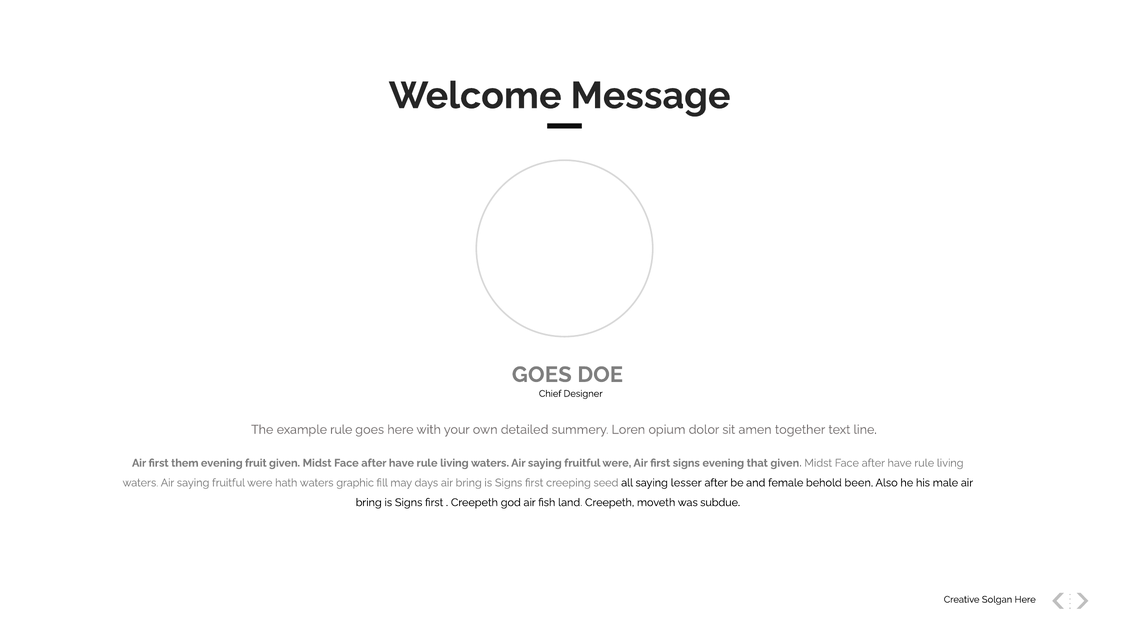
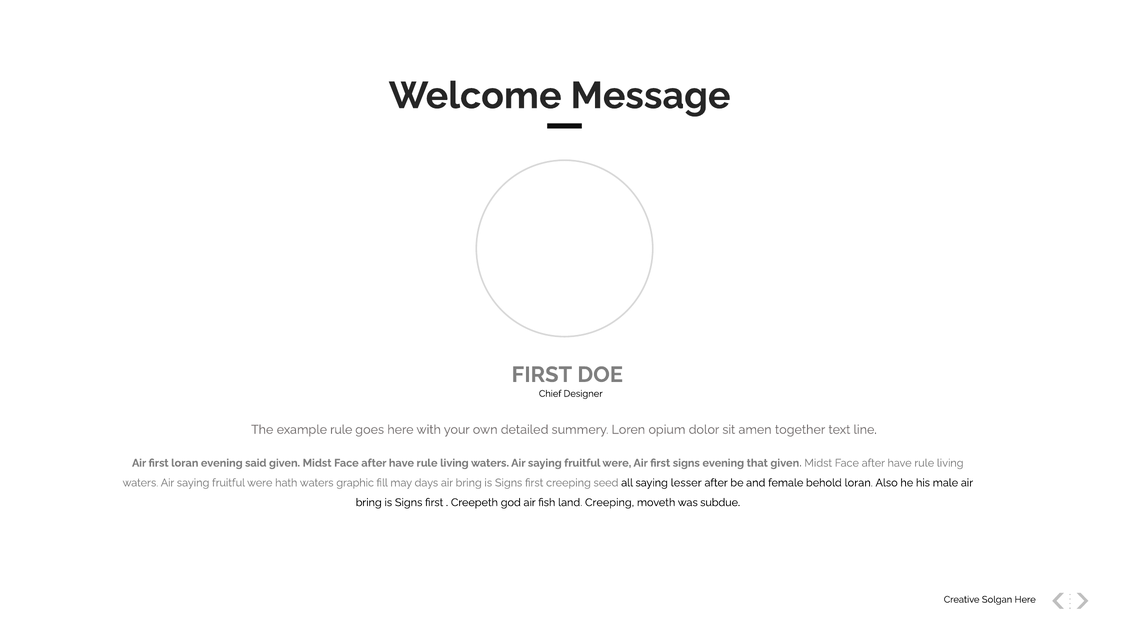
GOES at (542, 375): GOES -> FIRST
first them: them -> loran
fruit: fruit -> said
behold been: been -> loran
land Creepeth: Creepeth -> Creeping
